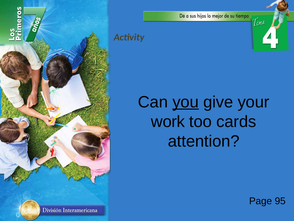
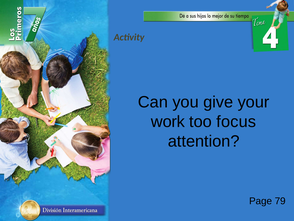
you underline: present -> none
cards: cards -> focus
95: 95 -> 79
